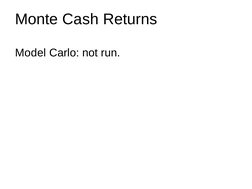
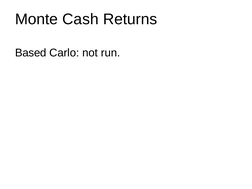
Model: Model -> Based
